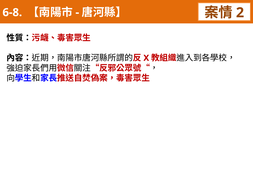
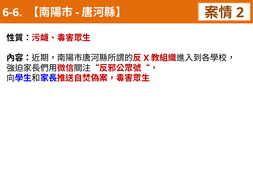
6-8: 6-8 -> 6-6
